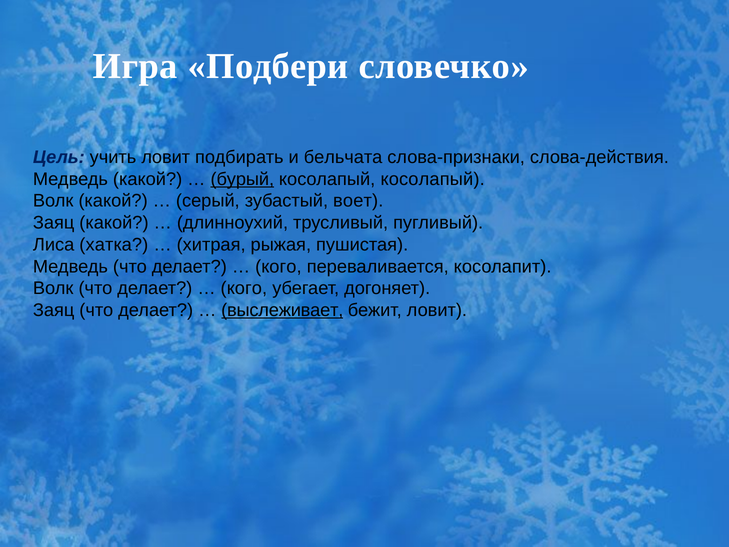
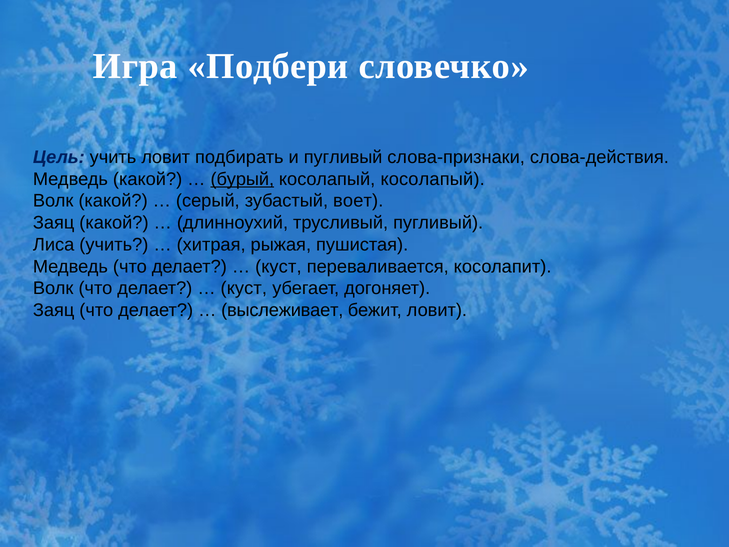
и бельчата: бельчата -> пугливый
Лиса хатка: хатка -> учить
кого at (278, 266): кого -> куст
кого at (244, 288): кого -> куст
выслеживает underline: present -> none
